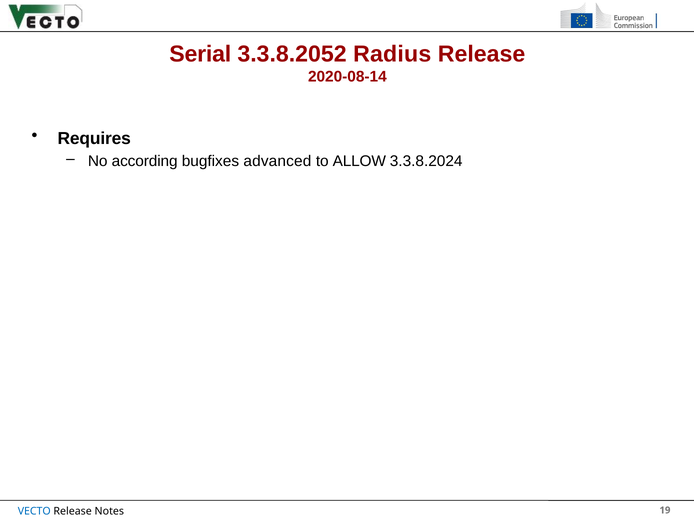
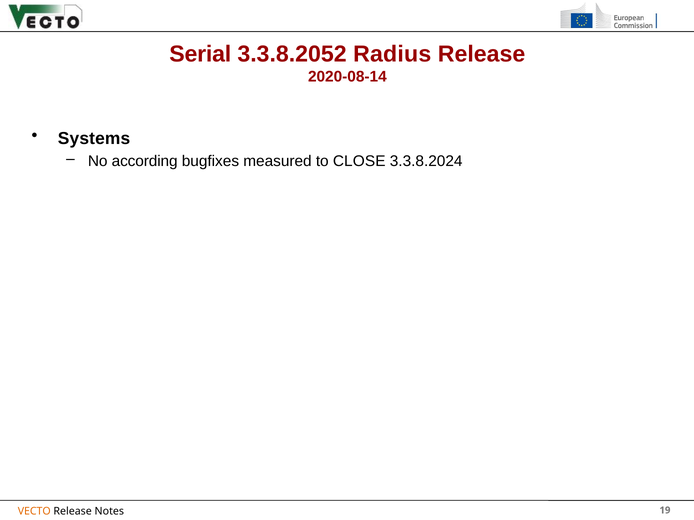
Requires: Requires -> Systems
advanced: advanced -> measured
ALLOW: ALLOW -> CLOSE
VECTO colour: blue -> orange
